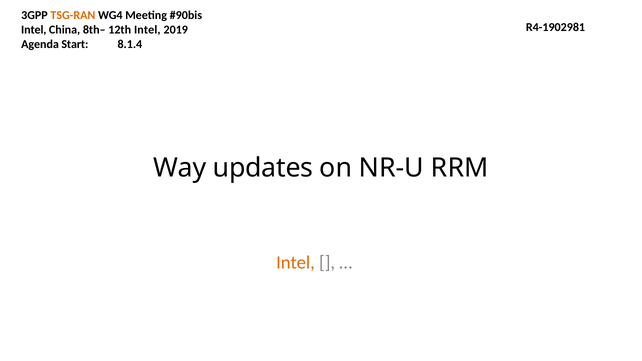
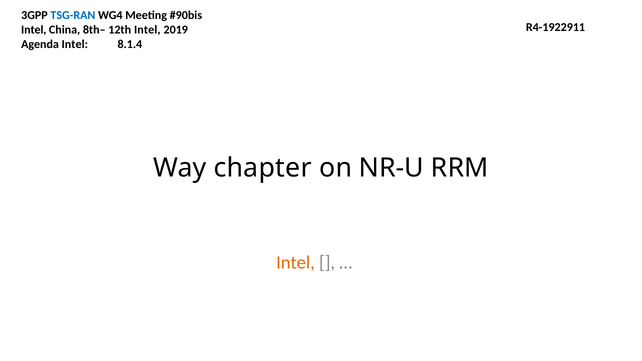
TSG-RAN colour: orange -> blue
R4-1902981: R4-1902981 -> R4-1922911
Agenda Start: Start -> Intel
updates: updates -> chapter
